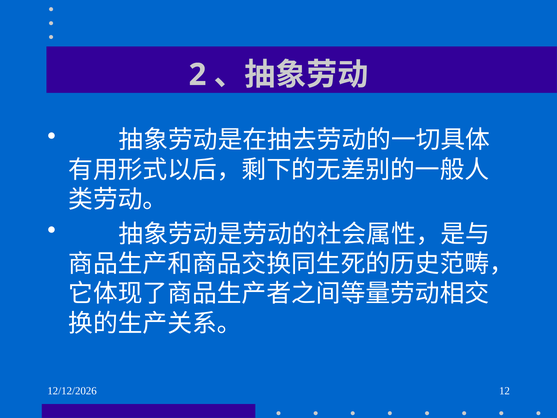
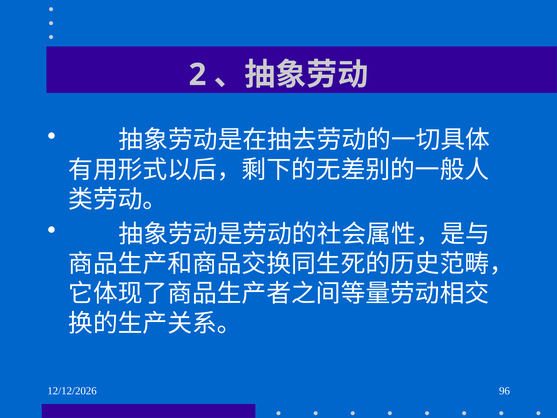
12: 12 -> 96
